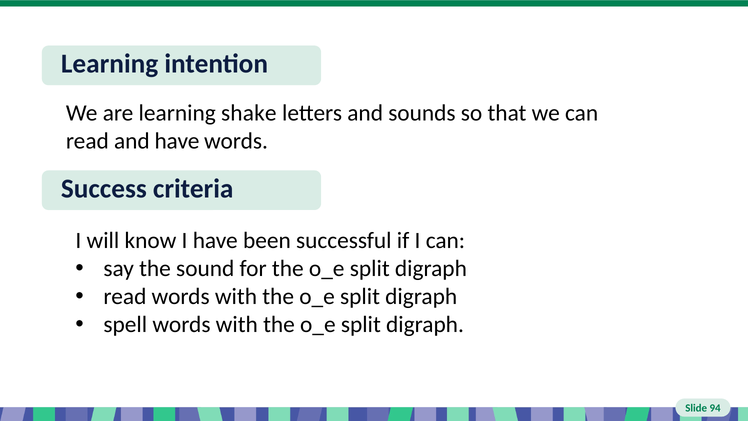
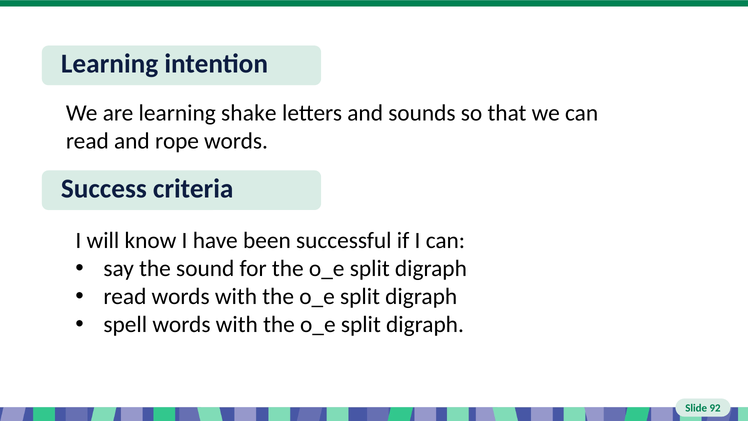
and have: have -> rope
94: 94 -> 92
